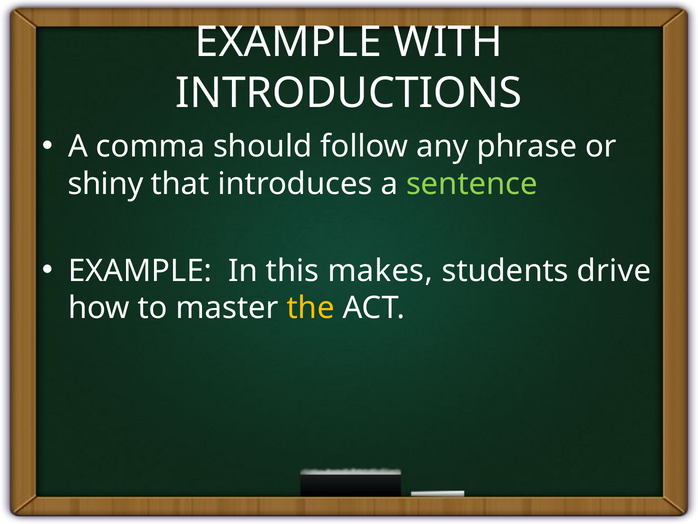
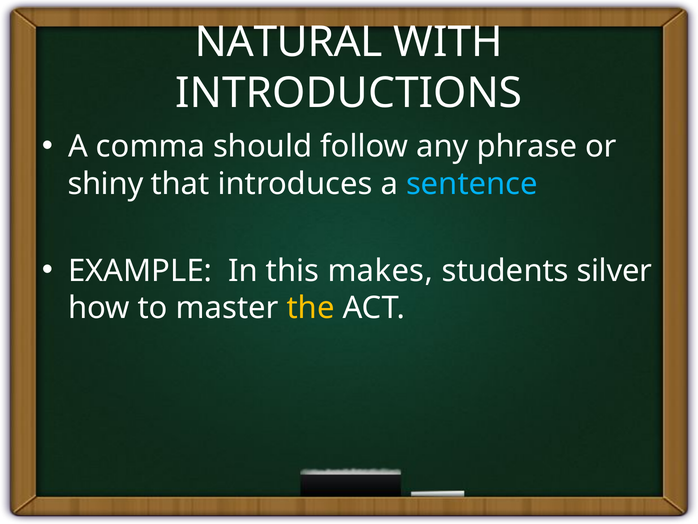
EXAMPLE at (289, 42): EXAMPLE -> NATURAL
sentence colour: light green -> light blue
drive: drive -> silver
